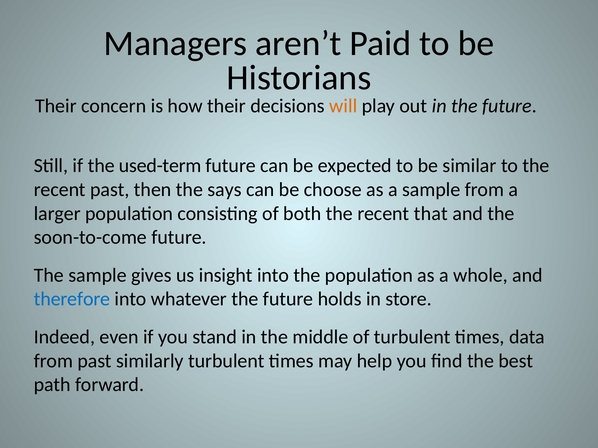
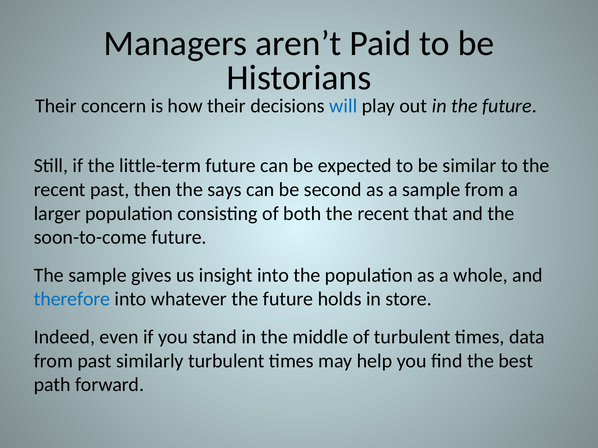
will colour: orange -> blue
used-term: used-term -> little-term
choose: choose -> second
